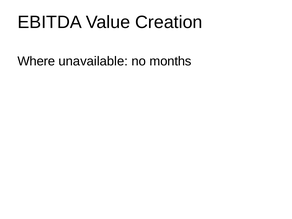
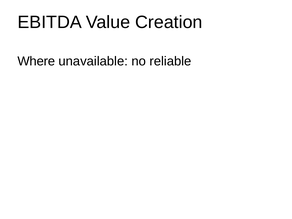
months: months -> reliable
